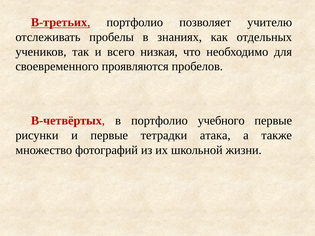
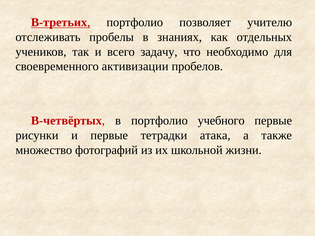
низкая: низкая -> задачу
проявляются: проявляются -> активизации
